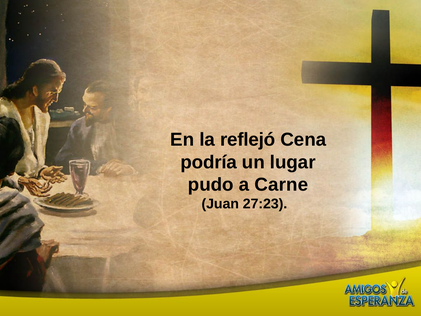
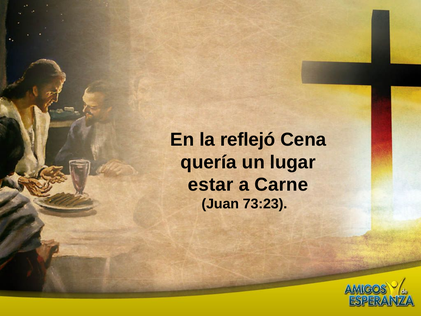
podría: podría -> quería
pudo: pudo -> estar
27:23: 27:23 -> 73:23
